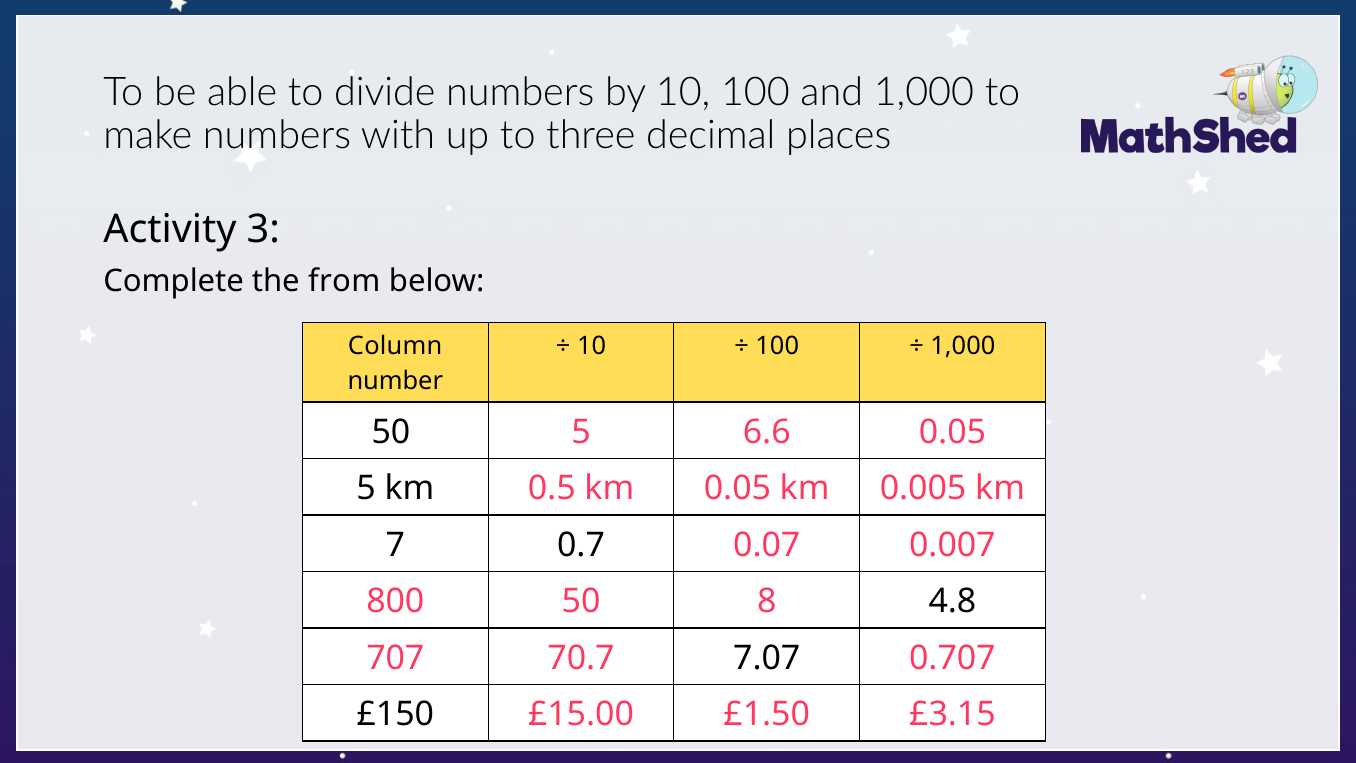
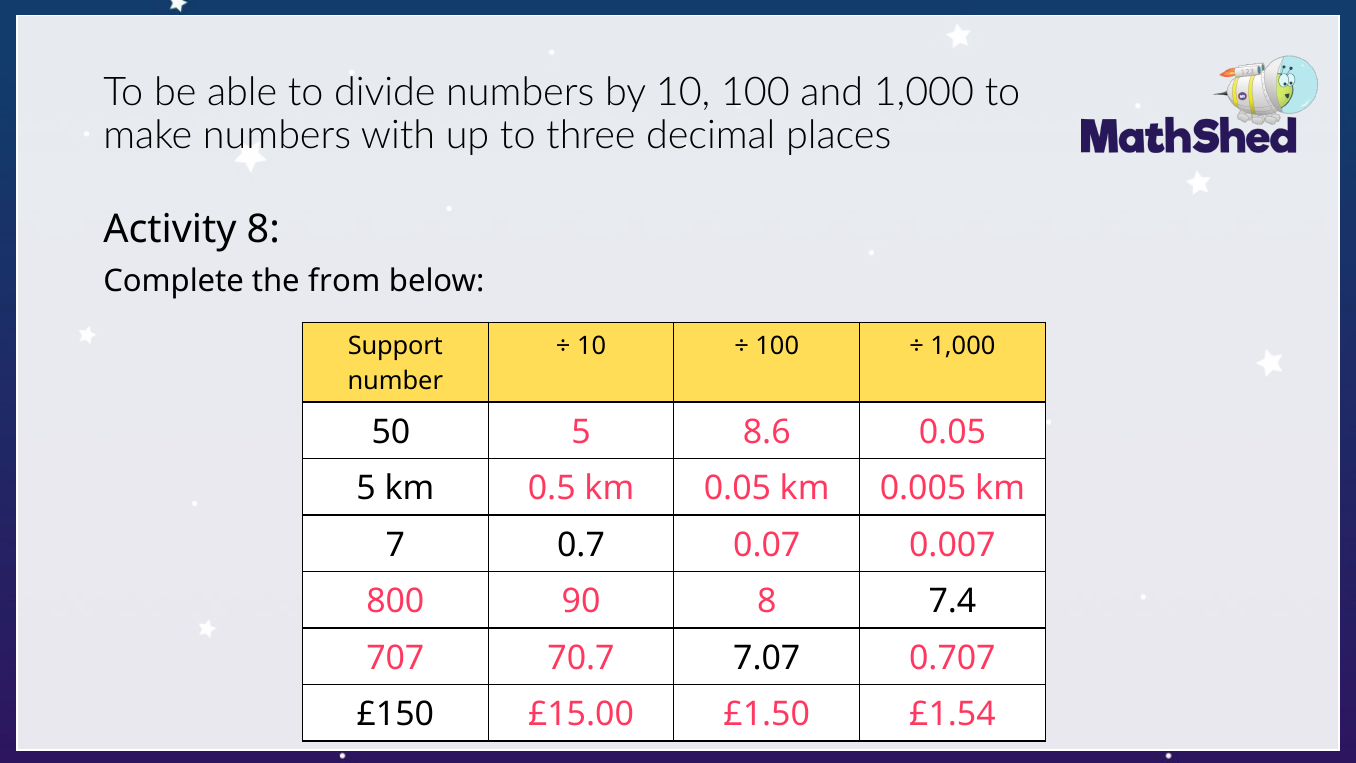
Activity 3: 3 -> 8
Column: Column -> Support
6.6: 6.6 -> 8.6
800 50: 50 -> 90
4.8: 4.8 -> 7.4
£3.15: £3.15 -> £1.54
